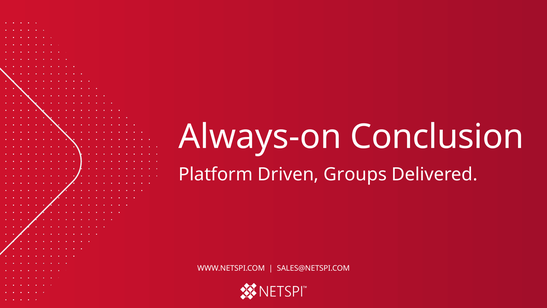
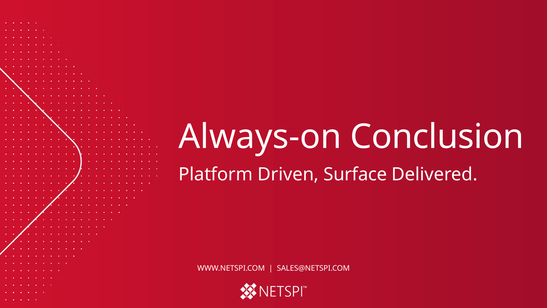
Groups: Groups -> Surface
